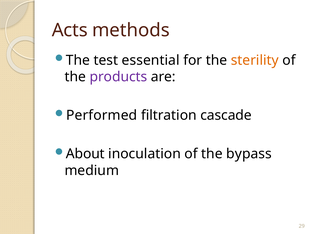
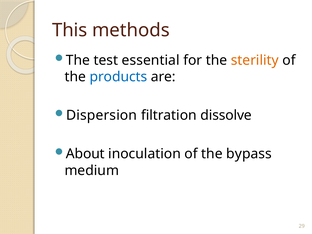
Acts: Acts -> This
products colour: purple -> blue
Performed: Performed -> Dispersion
cascade: cascade -> dissolve
